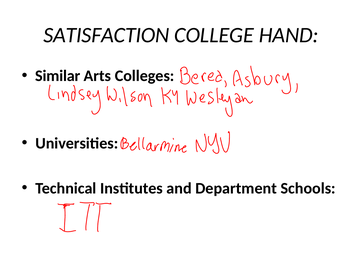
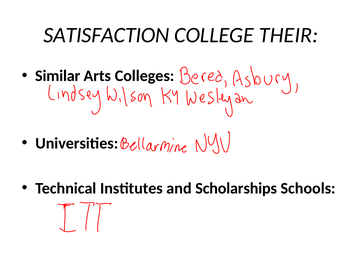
HAND: HAND -> THEIR
Department: Department -> Scholarships
